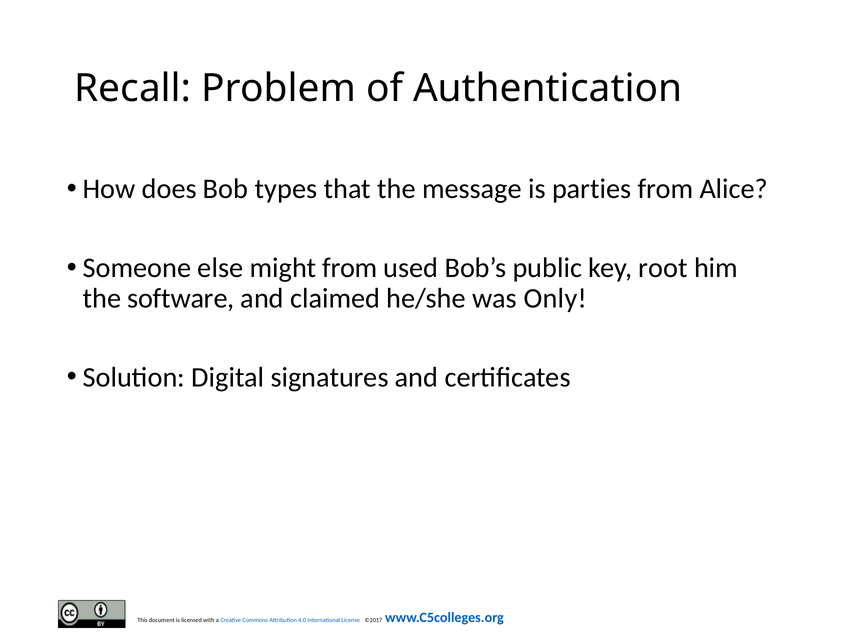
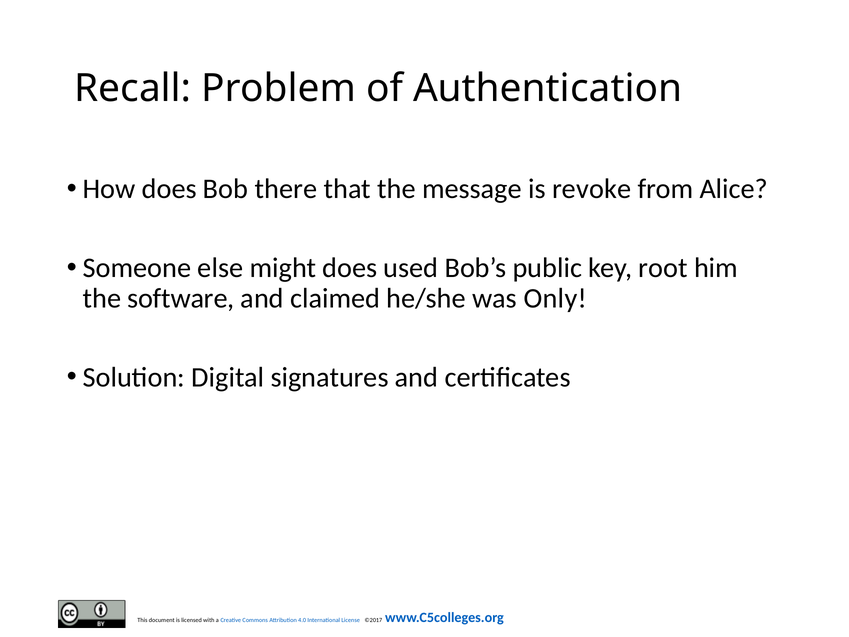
types: types -> there
parties: parties -> revoke
might from: from -> does
